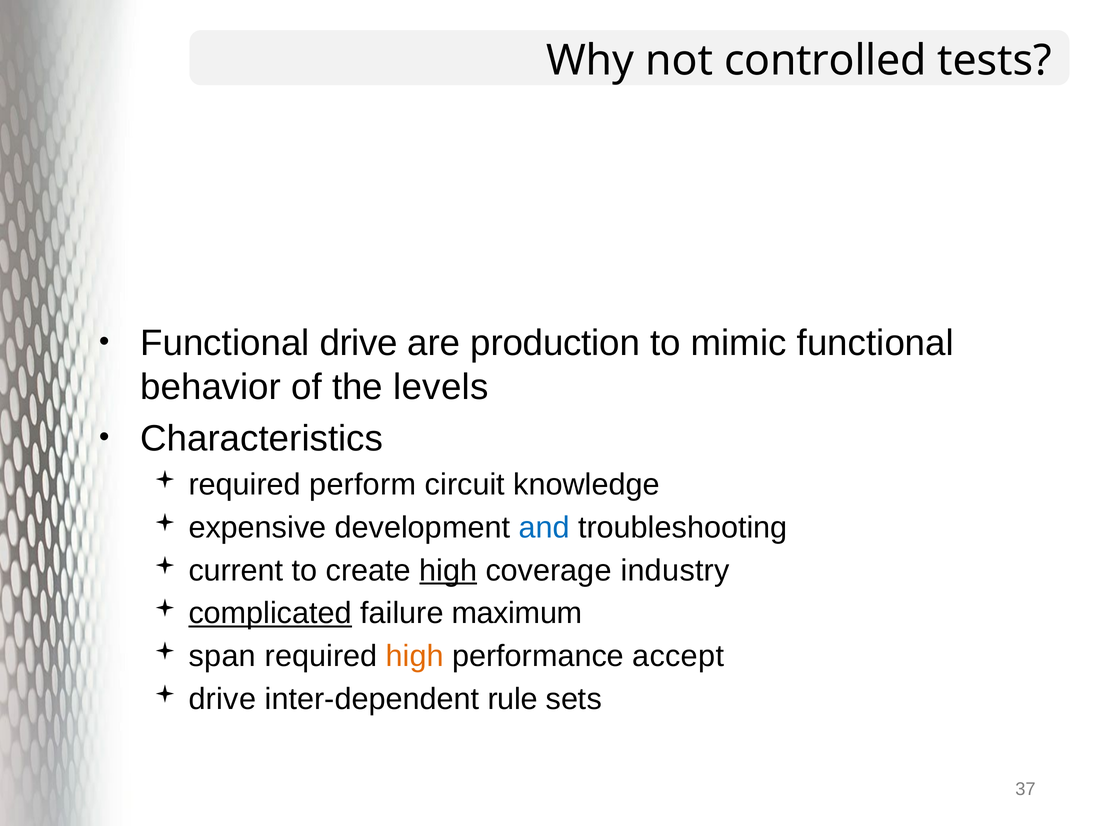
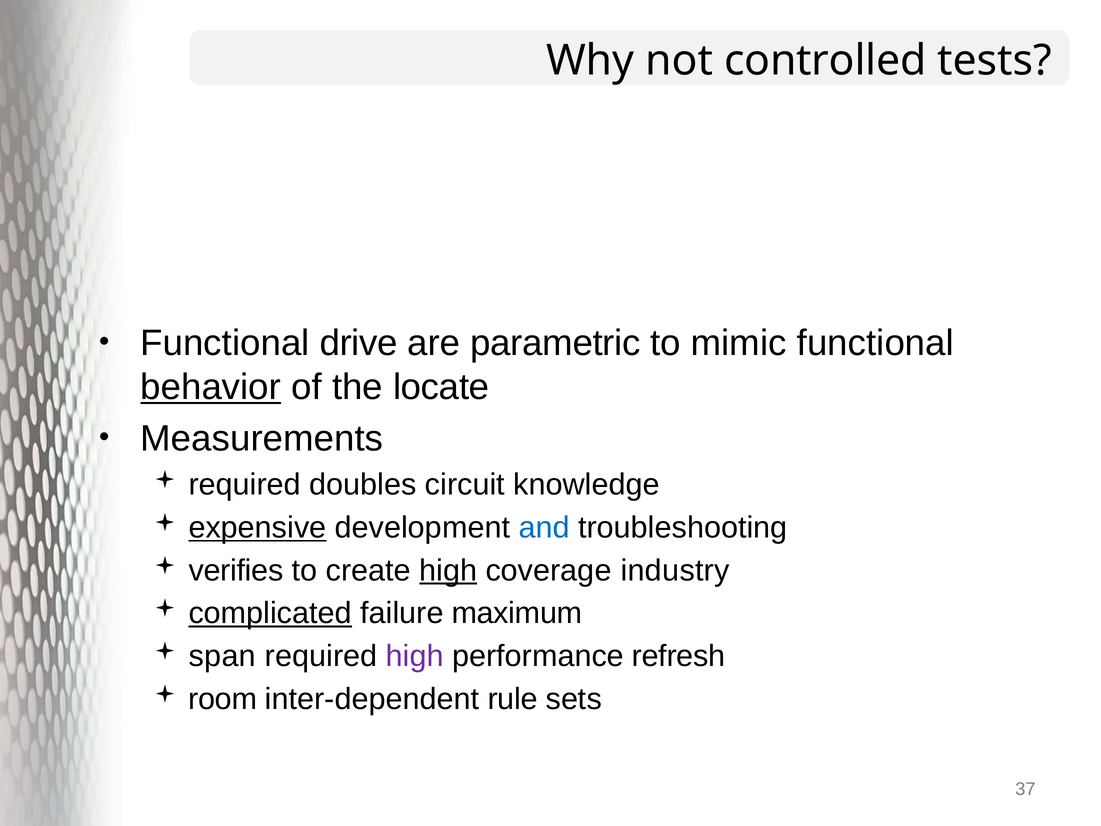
production: production -> parametric
behavior underline: none -> present
levels: levels -> locate
Characteristics: Characteristics -> Measurements
perform: perform -> doubles
expensive underline: none -> present
current: current -> verifies
high at (415, 656) colour: orange -> purple
accept: accept -> refresh
drive at (222, 699): drive -> room
